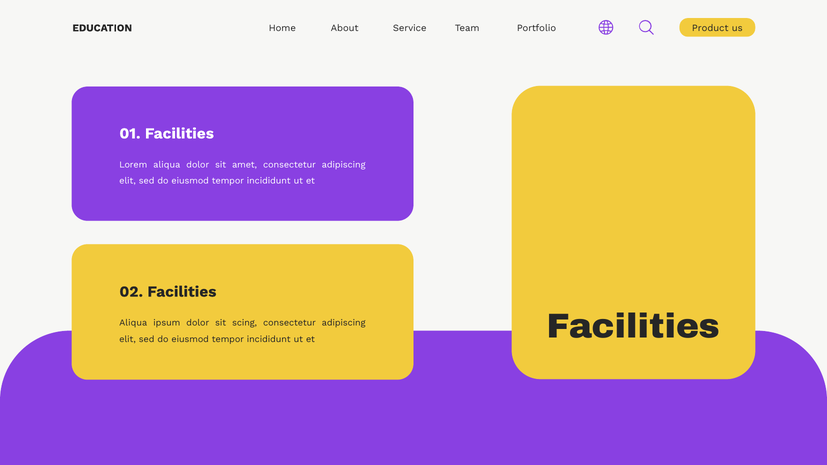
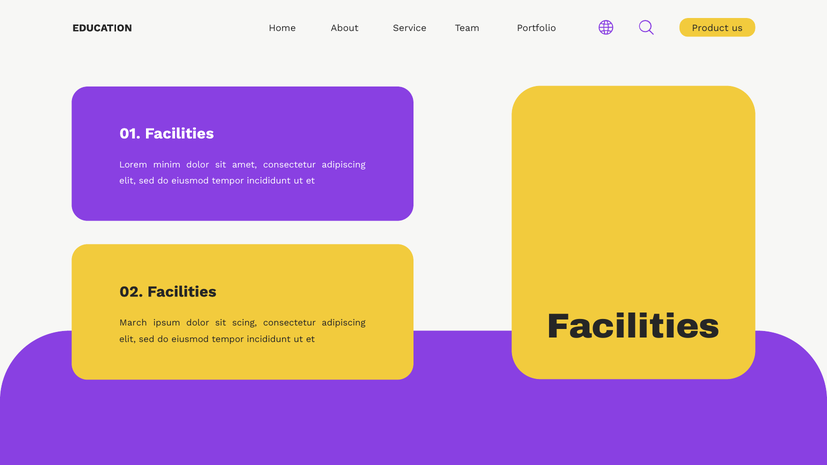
Lorem aliqua: aliqua -> minim
Aliqua at (133, 323): Aliqua -> March
